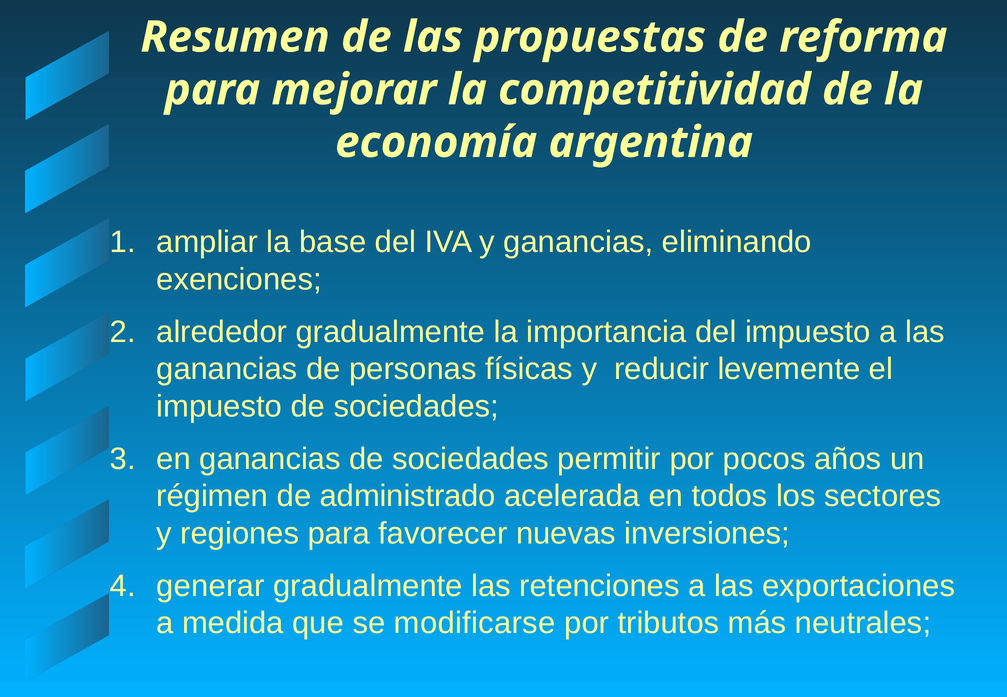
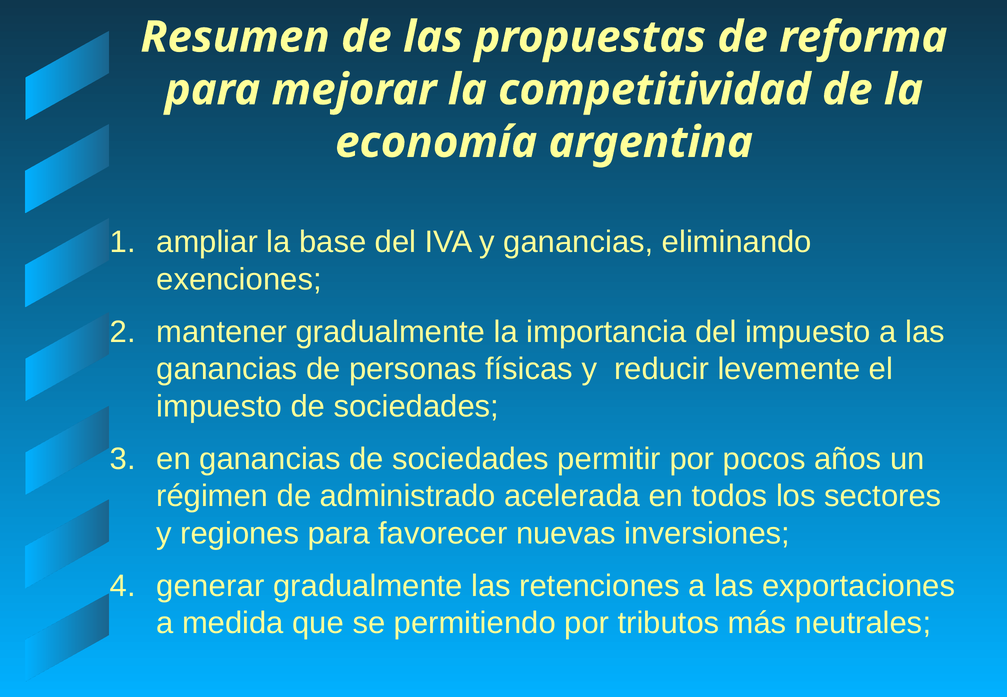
alrededor: alrededor -> mantener
modificarse: modificarse -> permitiendo
